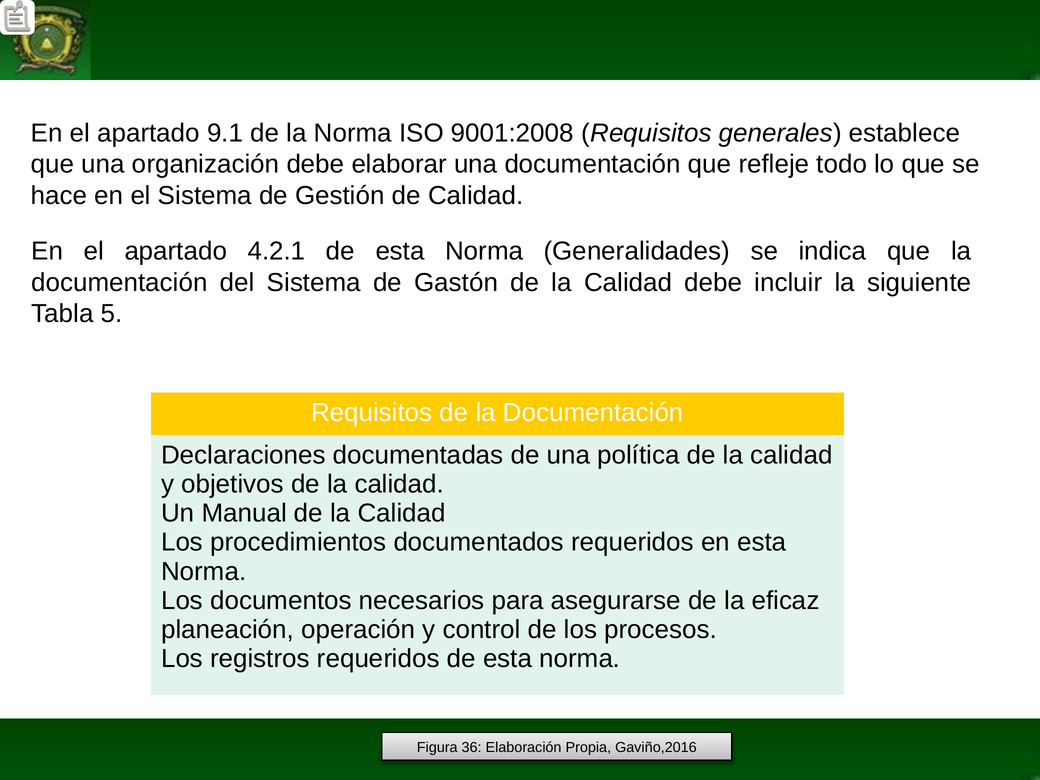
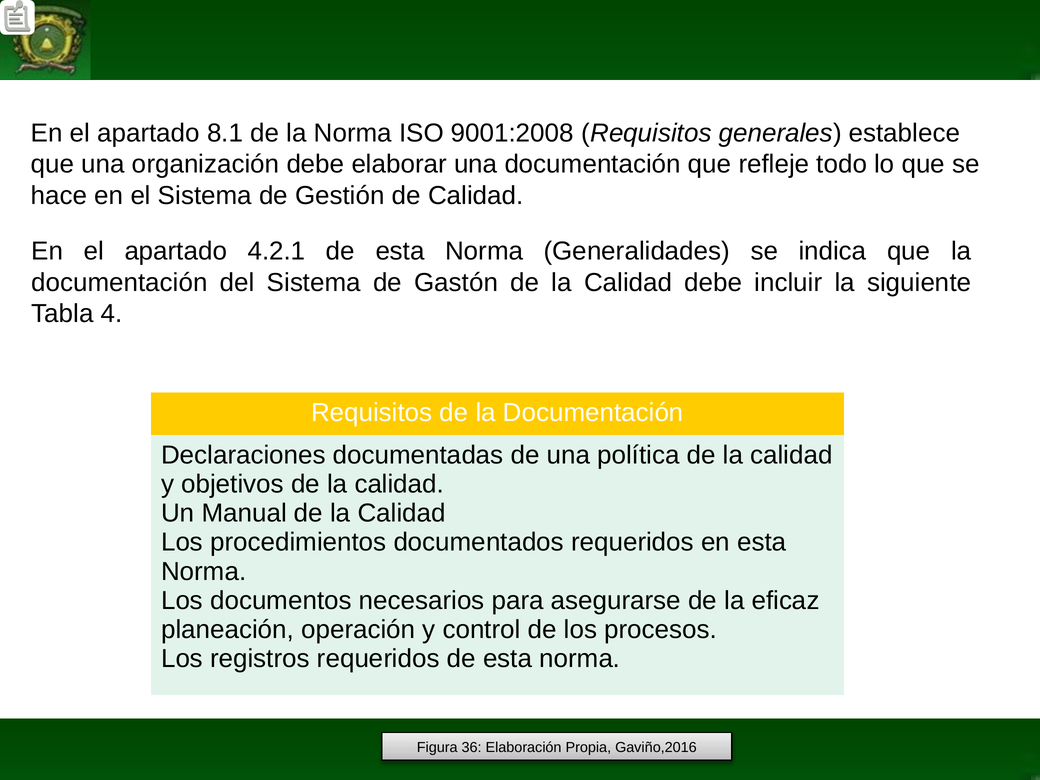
9.1: 9.1 -> 8.1
5: 5 -> 4
